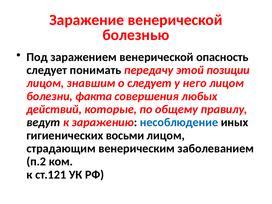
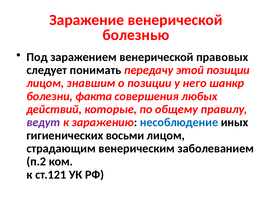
опасность: опасность -> правовых
о следует: следует -> позиции
него лицом: лицом -> шанкр
ведут colour: black -> purple
